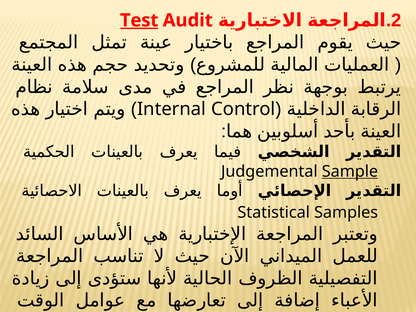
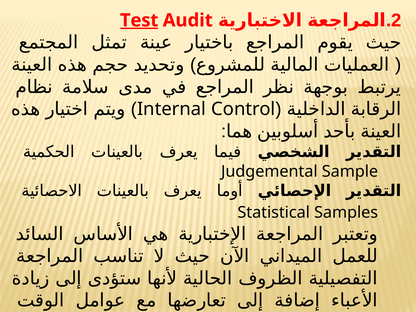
Sample underline: present -> none
